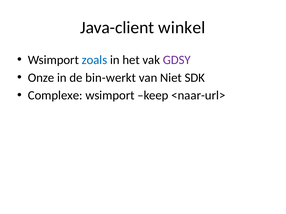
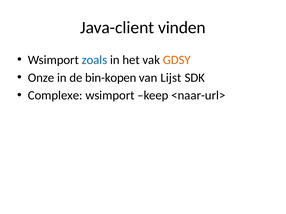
winkel: winkel -> vinden
GDSY colour: purple -> orange
bin-werkt: bin-werkt -> bin-kopen
Niet: Niet -> Lijst
